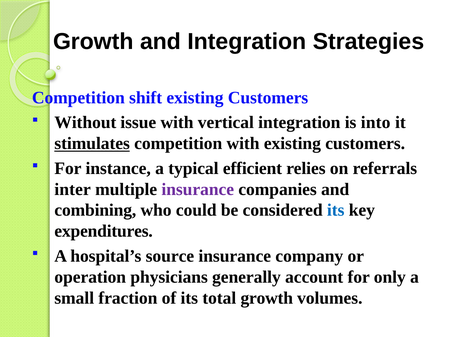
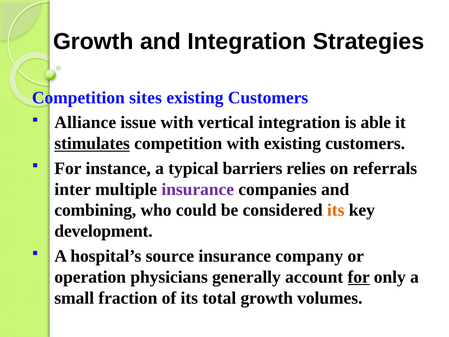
shift: shift -> sites
Without: Without -> Alliance
into: into -> able
efficient: efficient -> barriers
its at (336, 210) colour: blue -> orange
expenditures: expenditures -> development
for at (359, 277) underline: none -> present
